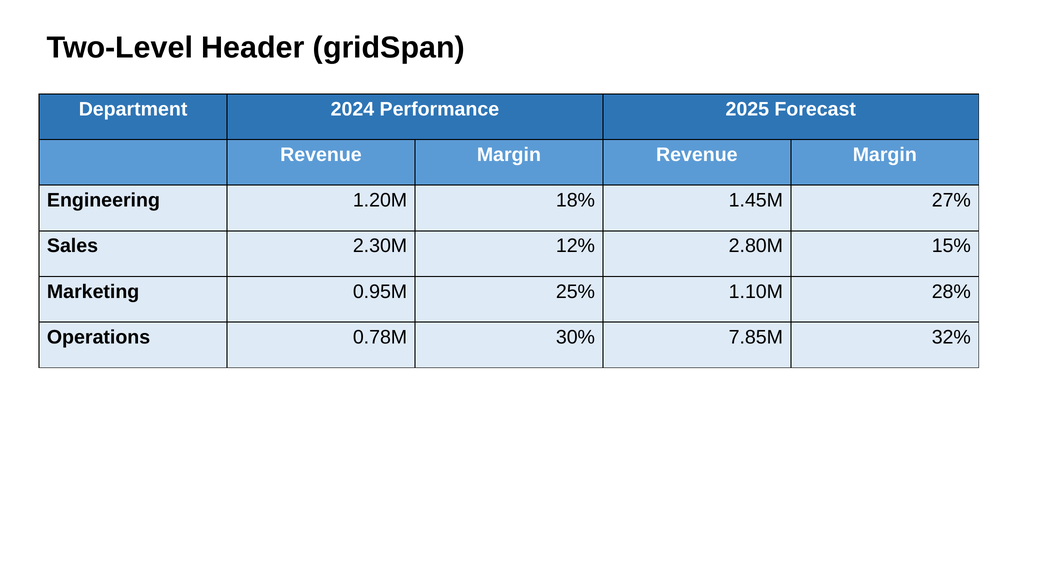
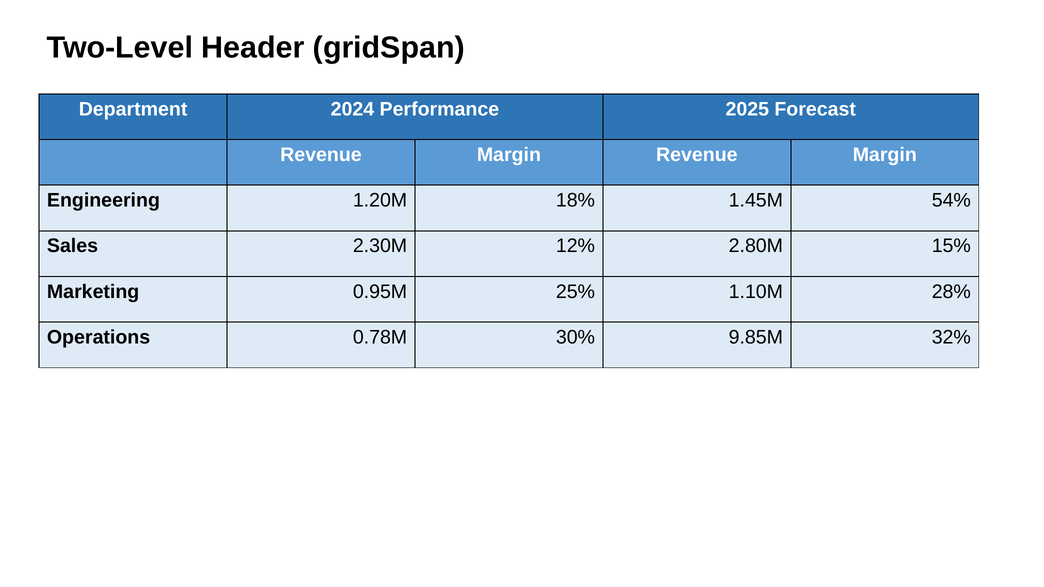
27%: 27% -> 54%
7.85M: 7.85M -> 9.85M
